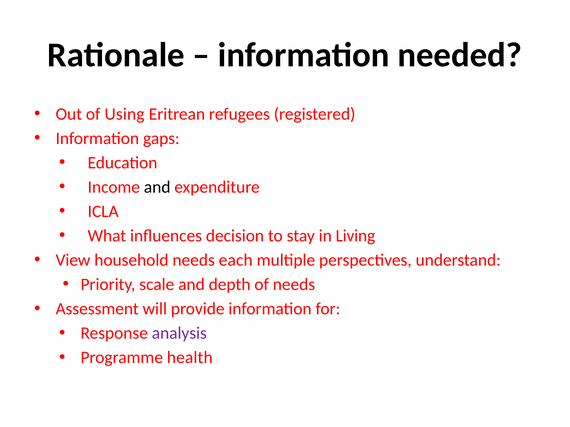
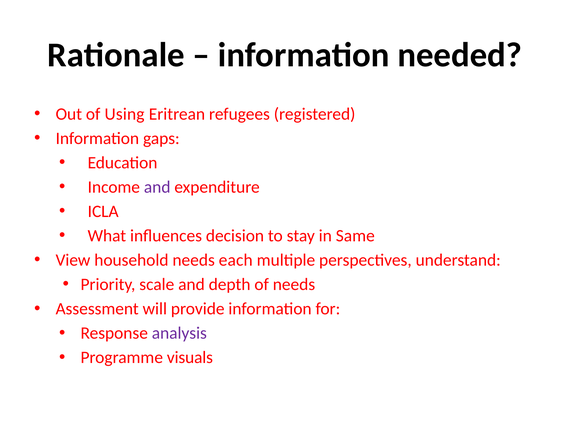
and at (157, 187) colour: black -> purple
Living: Living -> Same
health: health -> visuals
